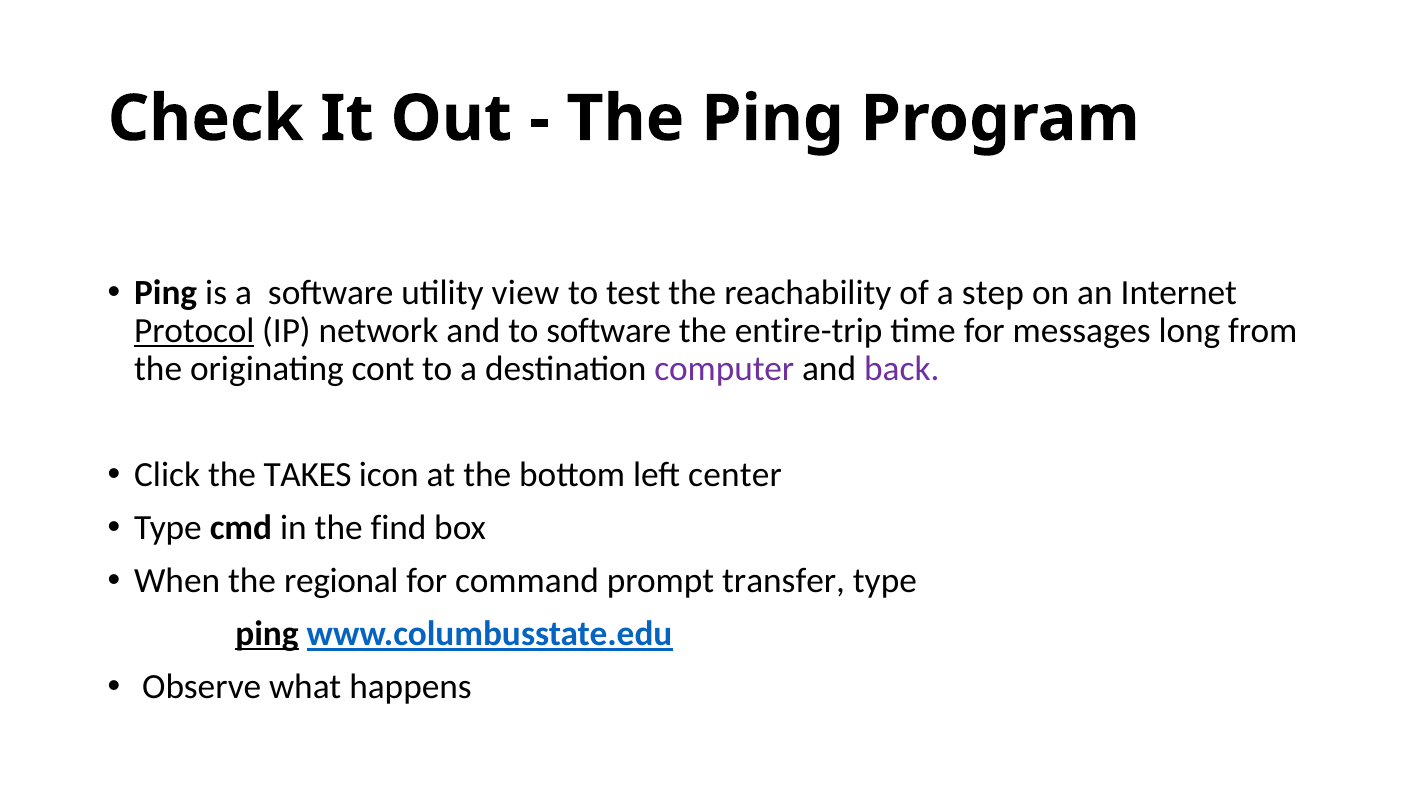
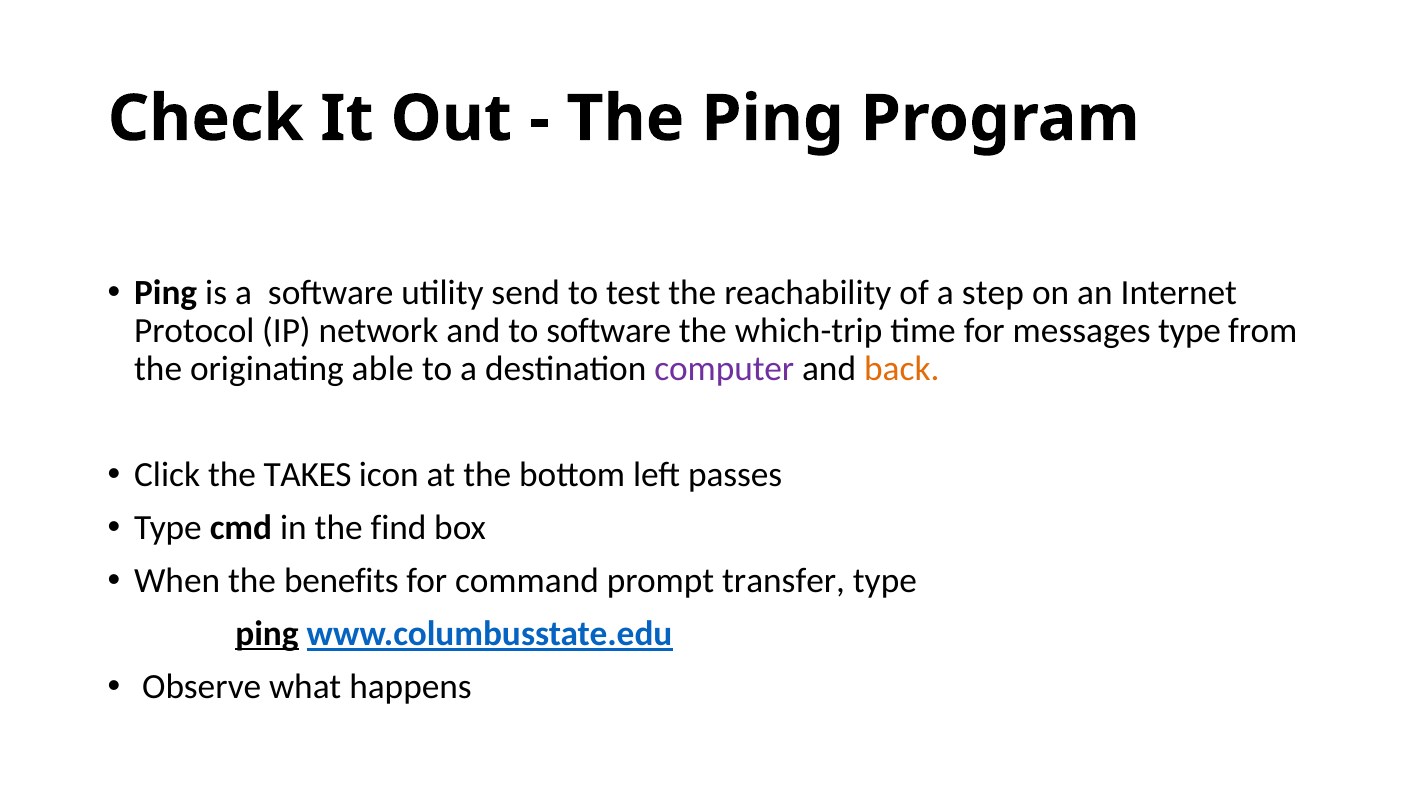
view: view -> send
Protocol underline: present -> none
entire-trip: entire-trip -> which-trip
messages long: long -> type
cont: cont -> able
back colour: purple -> orange
center: center -> passes
regional: regional -> benefits
